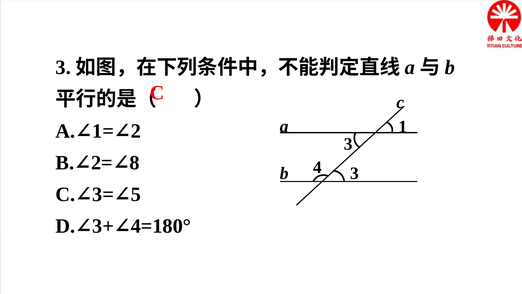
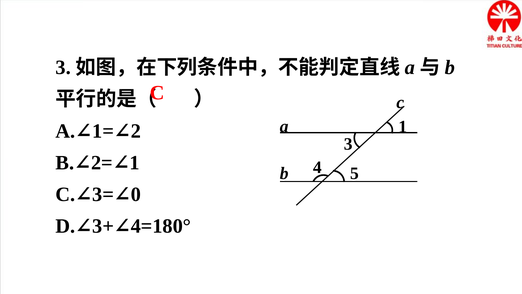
8 at (135, 162): 8 -> 1
b 3: 3 -> 5
5: 5 -> 0
